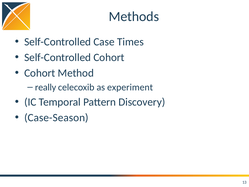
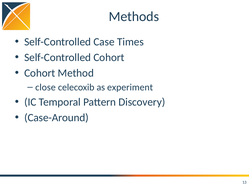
really: really -> close
Case-Season: Case-Season -> Case-Around
